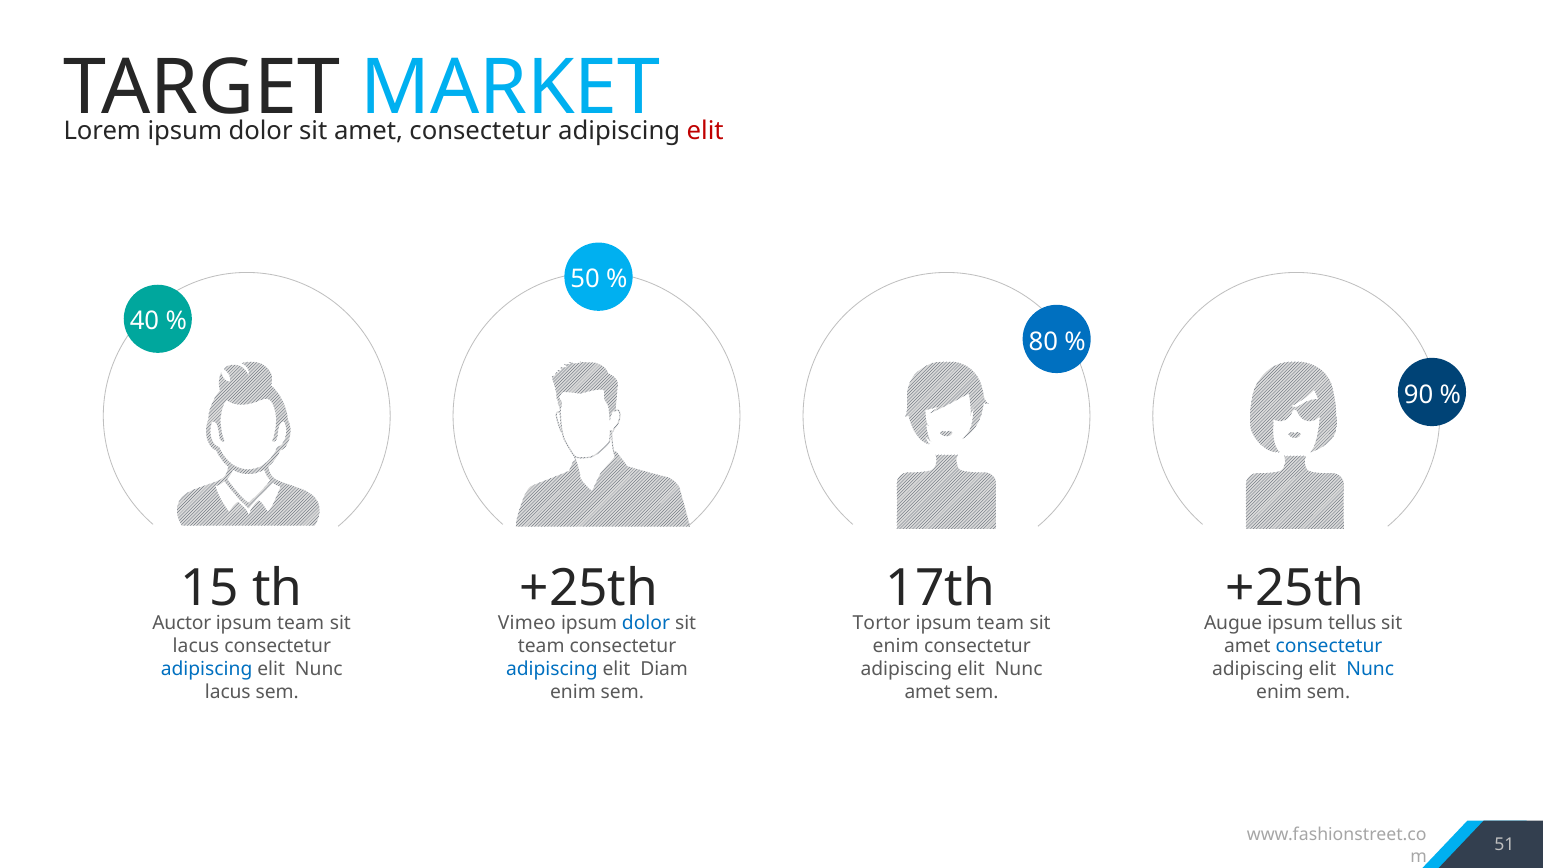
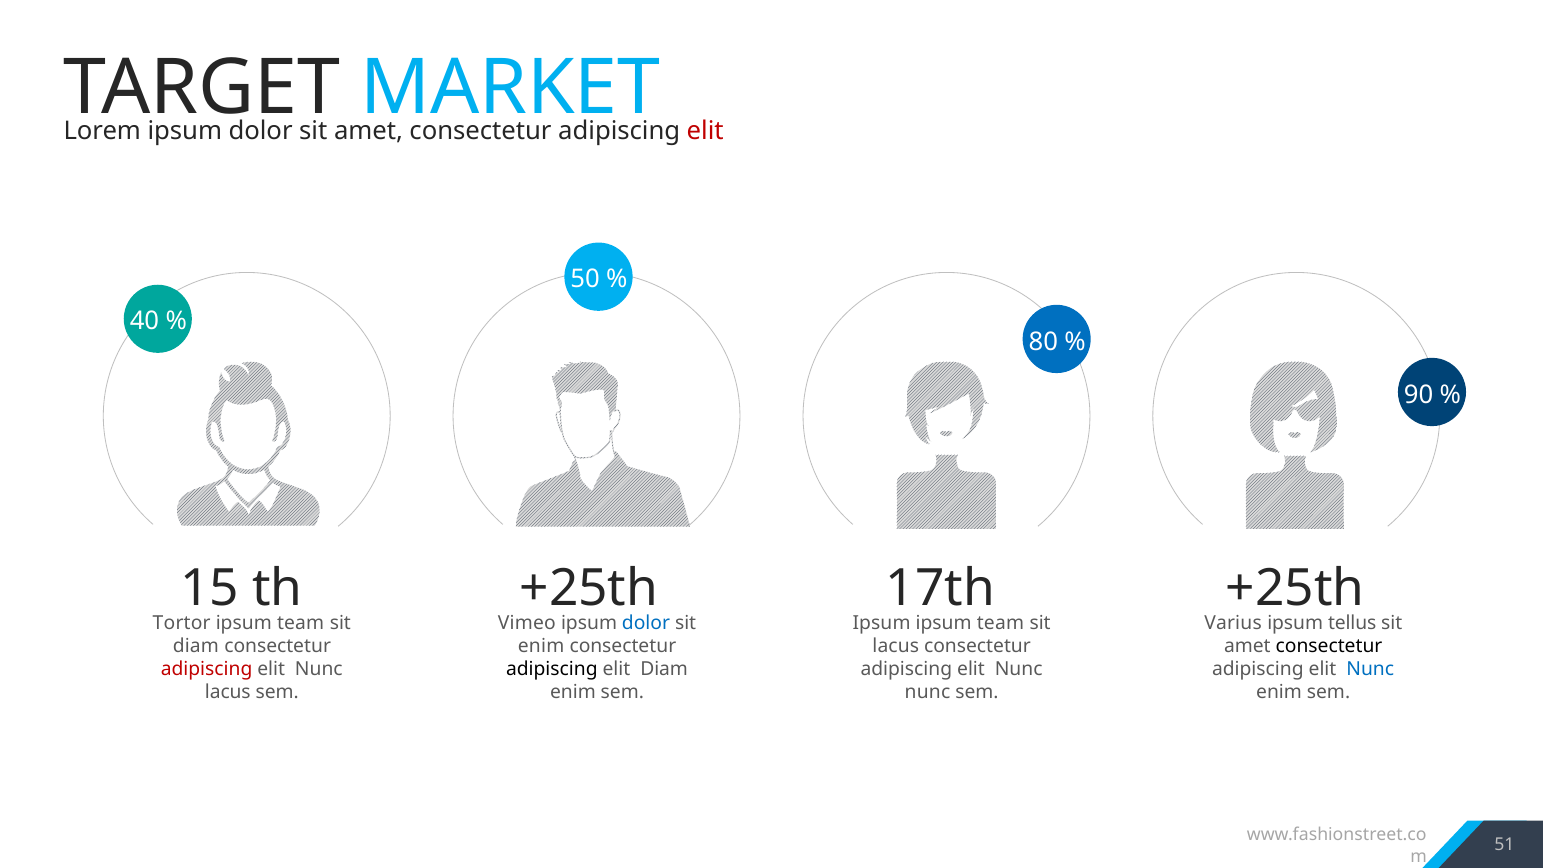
Auctor: Auctor -> Tortor
Tortor at (881, 623): Tortor -> Ipsum
Augue: Augue -> Varius
lacus at (196, 646): lacus -> diam
team at (541, 646): team -> enim
enim at (896, 646): enim -> lacus
consectetur at (1329, 646) colour: blue -> black
adipiscing at (207, 669) colour: blue -> red
adipiscing at (552, 669) colour: blue -> black
amet at (928, 692): amet -> nunc
